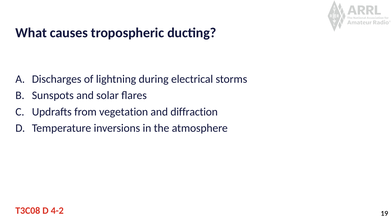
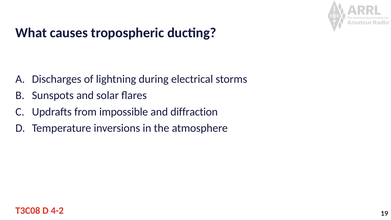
vegetation: vegetation -> impossible
